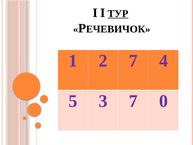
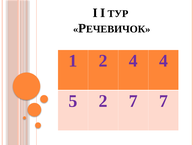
ТУР underline: present -> none
2 7: 7 -> 4
5 3: 3 -> 2
7 0: 0 -> 7
